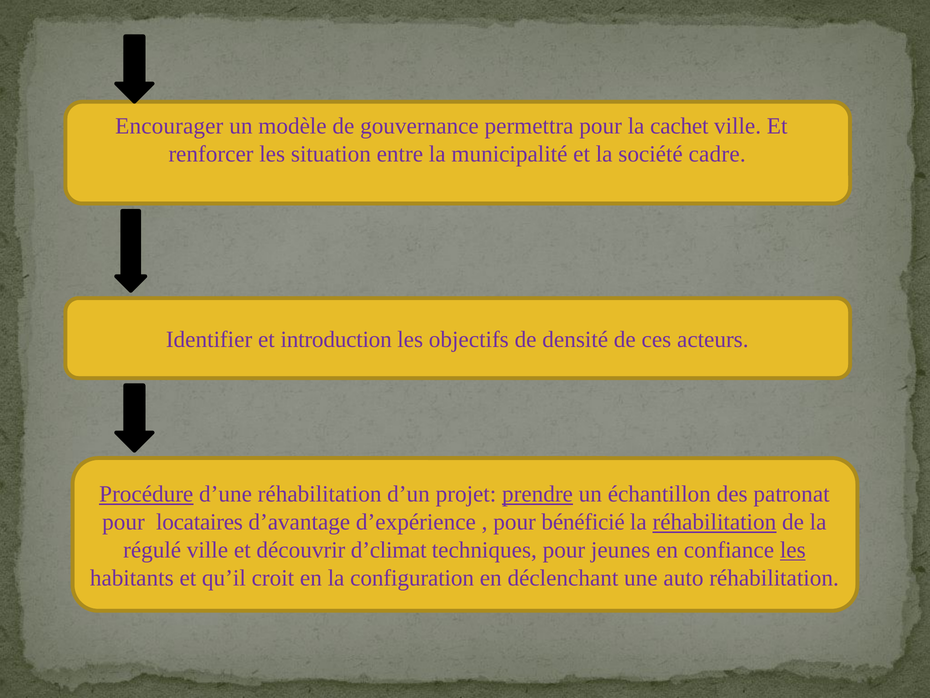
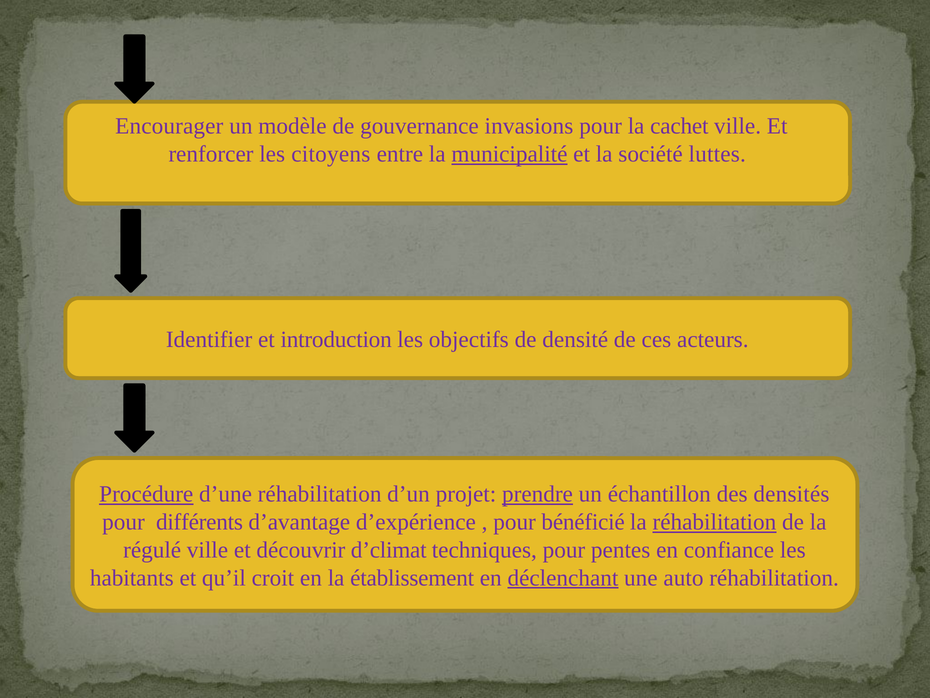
permettra: permettra -> invasions
situation: situation -> citoyens
municipalité underline: none -> present
cadre: cadre -> luttes
patronat: patronat -> densités
locataires: locataires -> différents
jeunes: jeunes -> pentes
les at (793, 550) underline: present -> none
configuration: configuration -> établissement
déclenchant underline: none -> present
